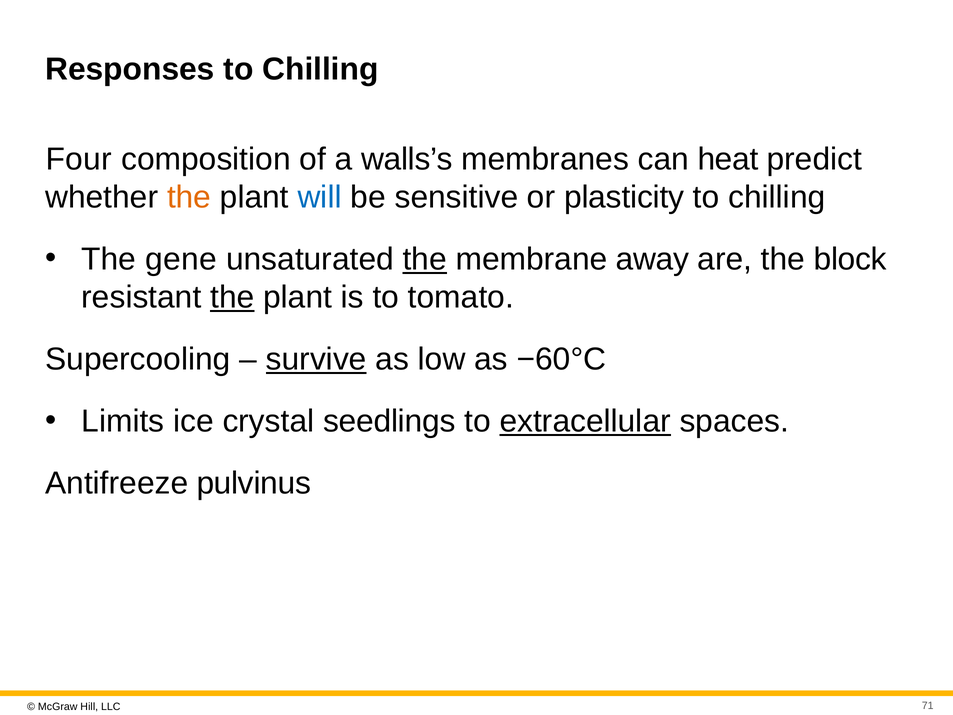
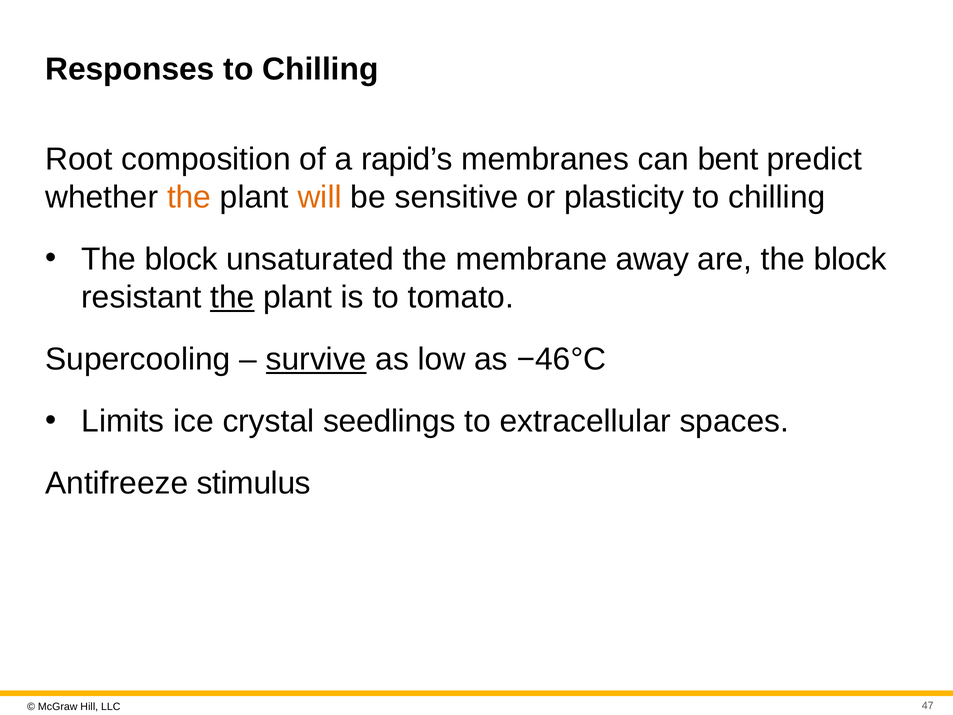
Four: Four -> Root
walls’s: walls’s -> rapid’s
heat: heat -> bent
will colour: blue -> orange
gene at (181, 259): gene -> block
the at (425, 259) underline: present -> none
−60°C: −60°C -> −46°C
extracellular underline: present -> none
pulvinus: pulvinus -> stimulus
71: 71 -> 47
